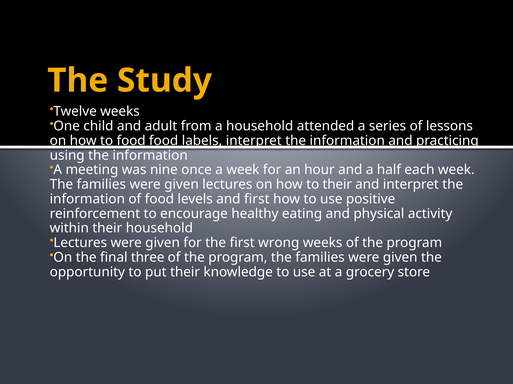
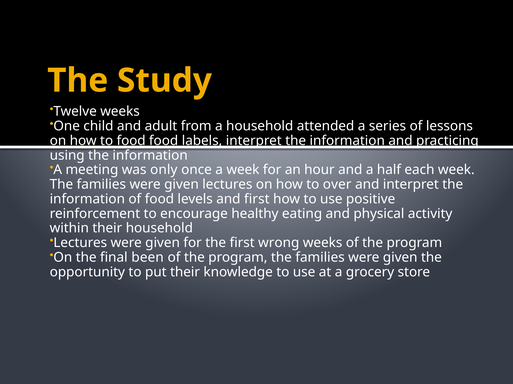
nine: nine -> only
to their: their -> over
three: three -> been
